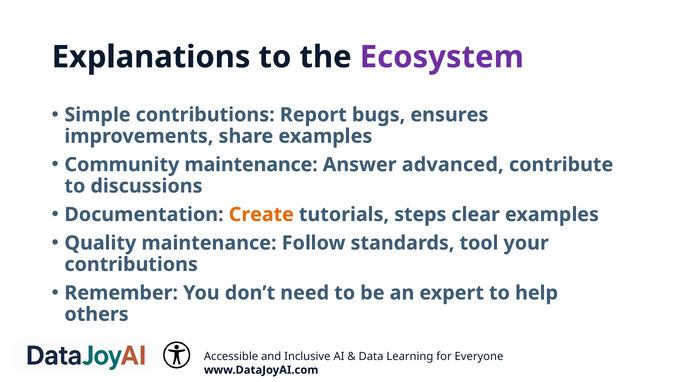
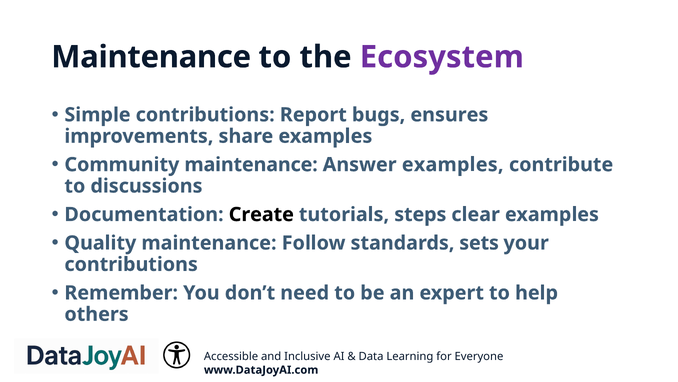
Explanations at (151, 57): Explanations -> Maintenance
Answer advanced: advanced -> examples
Create colour: orange -> black
tool: tool -> sets
